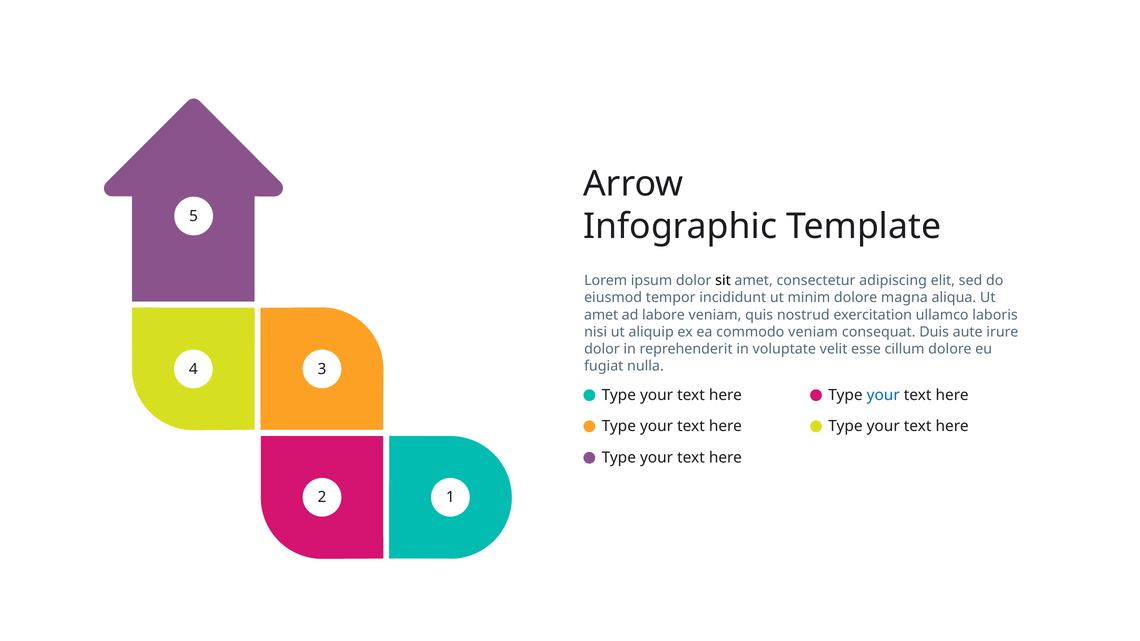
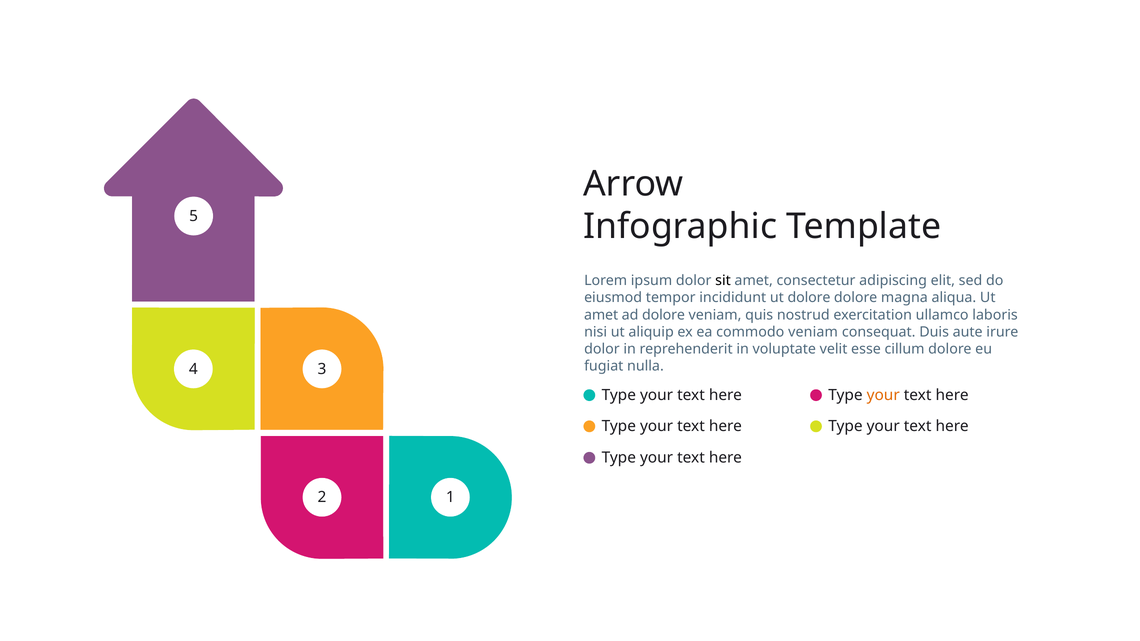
ut minim: minim -> dolore
ad labore: labore -> dolore
your at (883, 395) colour: blue -> orange
